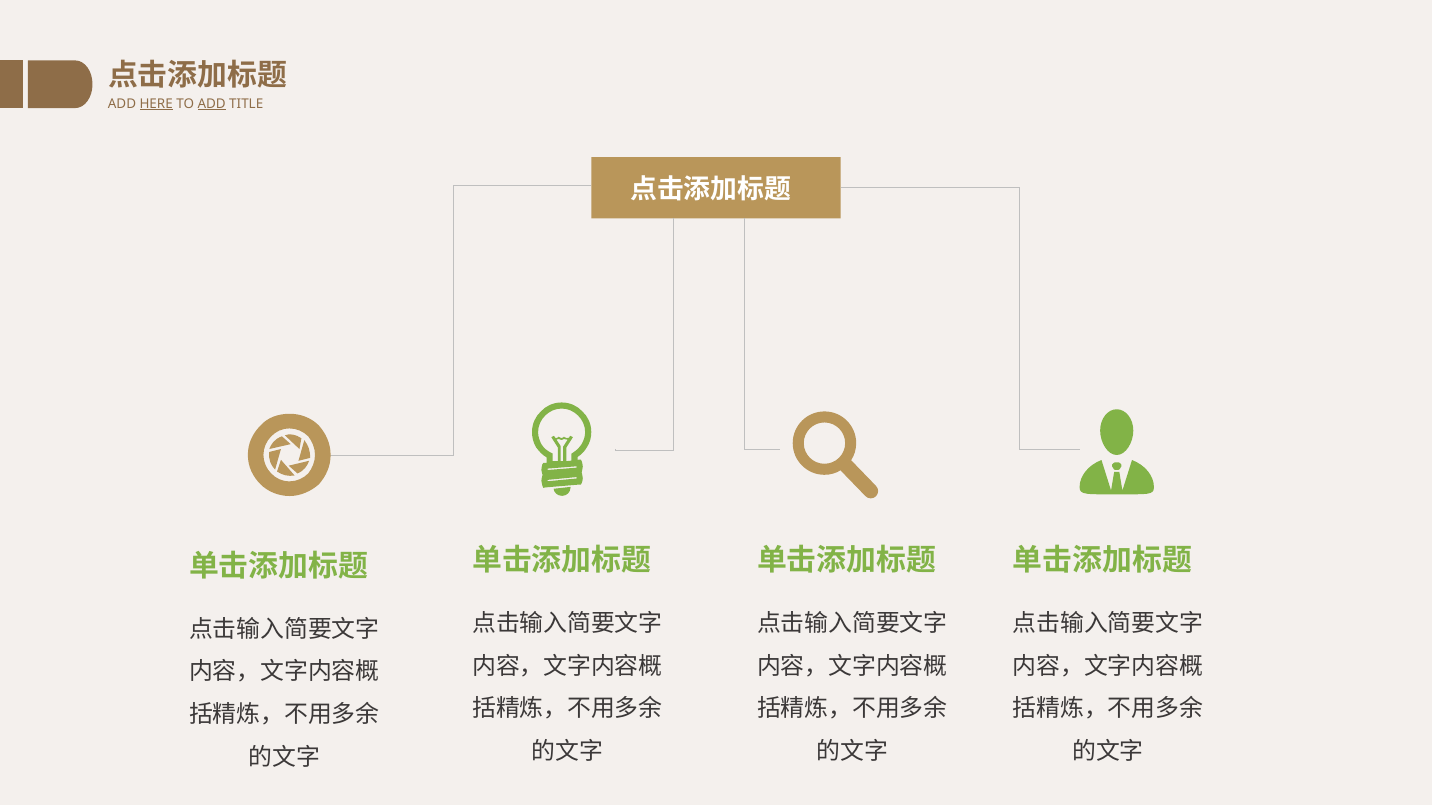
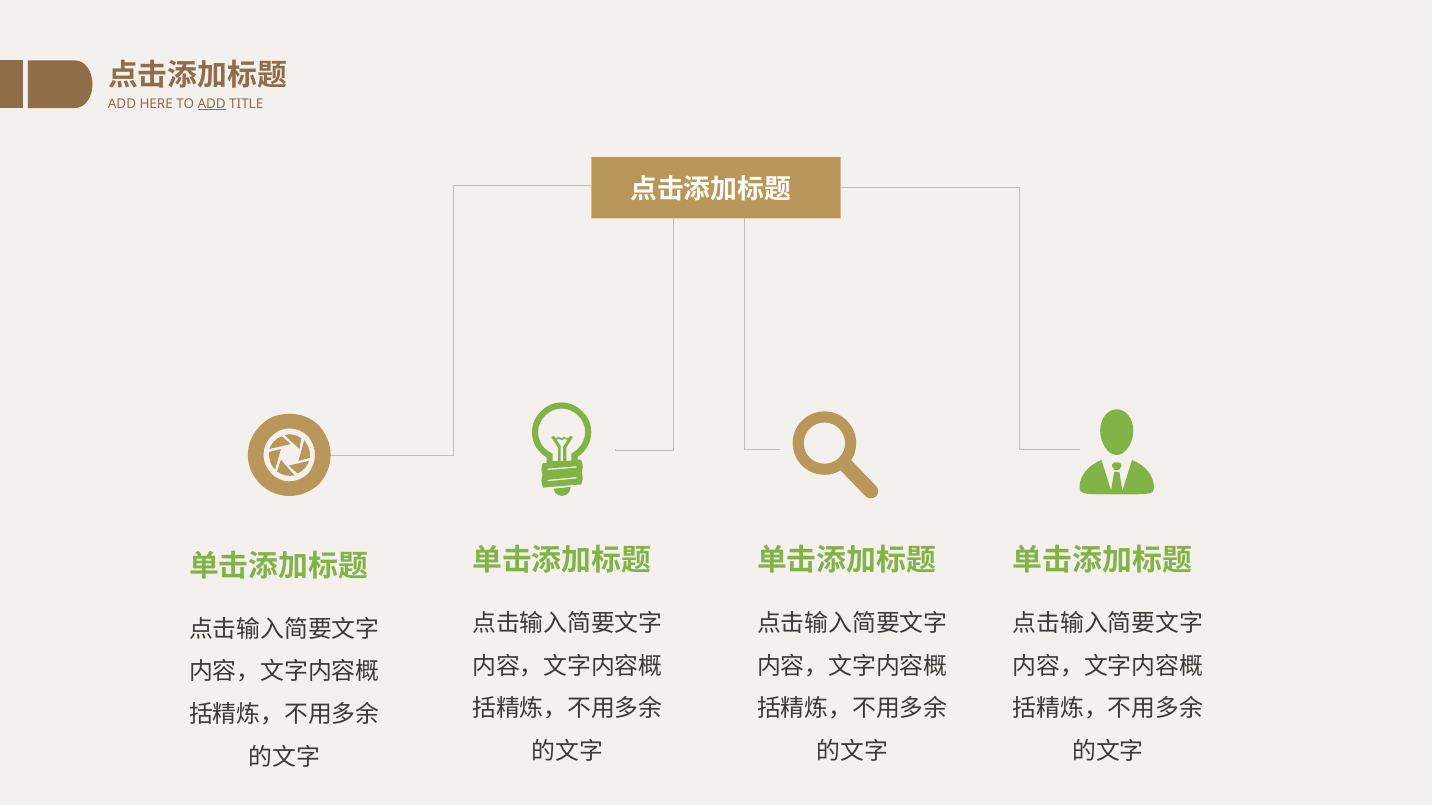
HERE underline: present -> none
